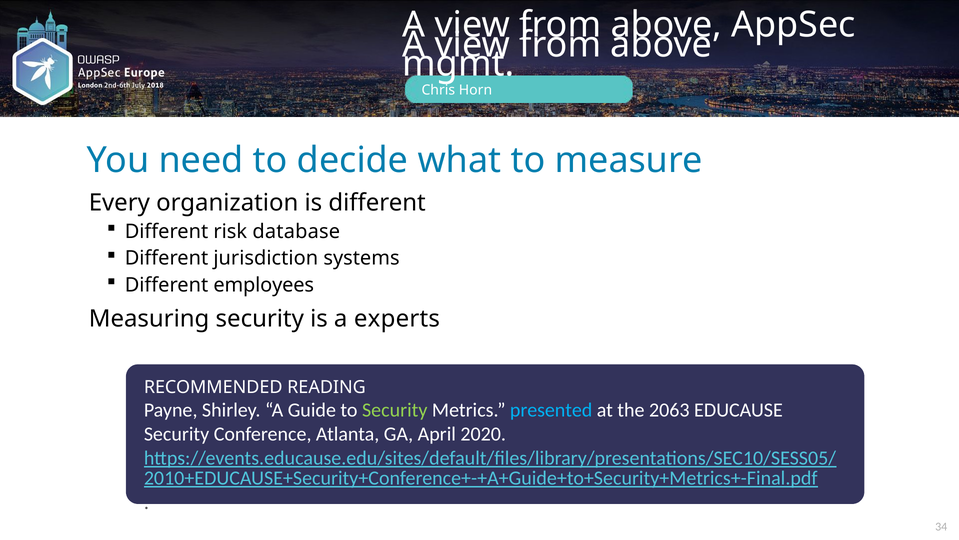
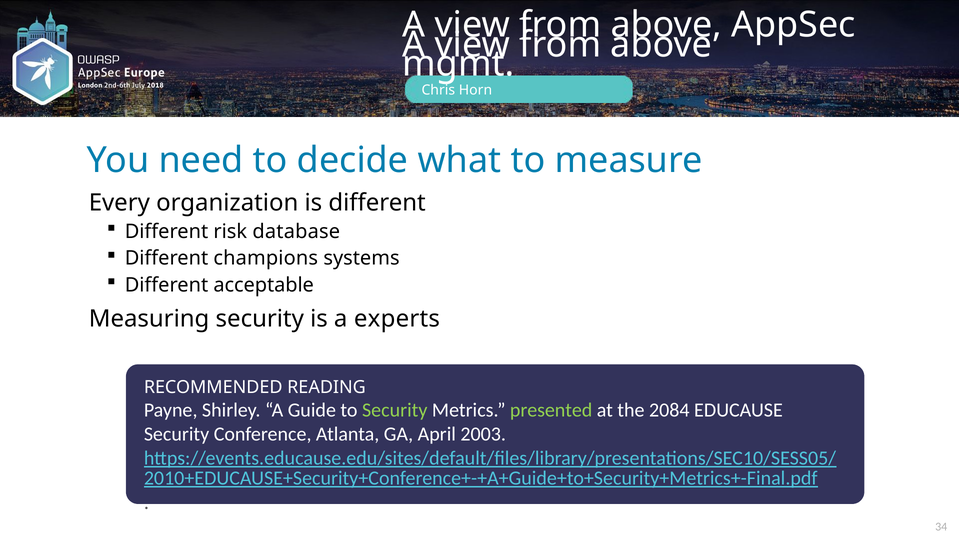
jurisdiction: jurisdiction -> champions
employees: employees -> acceptable
presented colour: light blue -> light green
2063: 2063 -> 2084
2020: 2020 -> 2003
